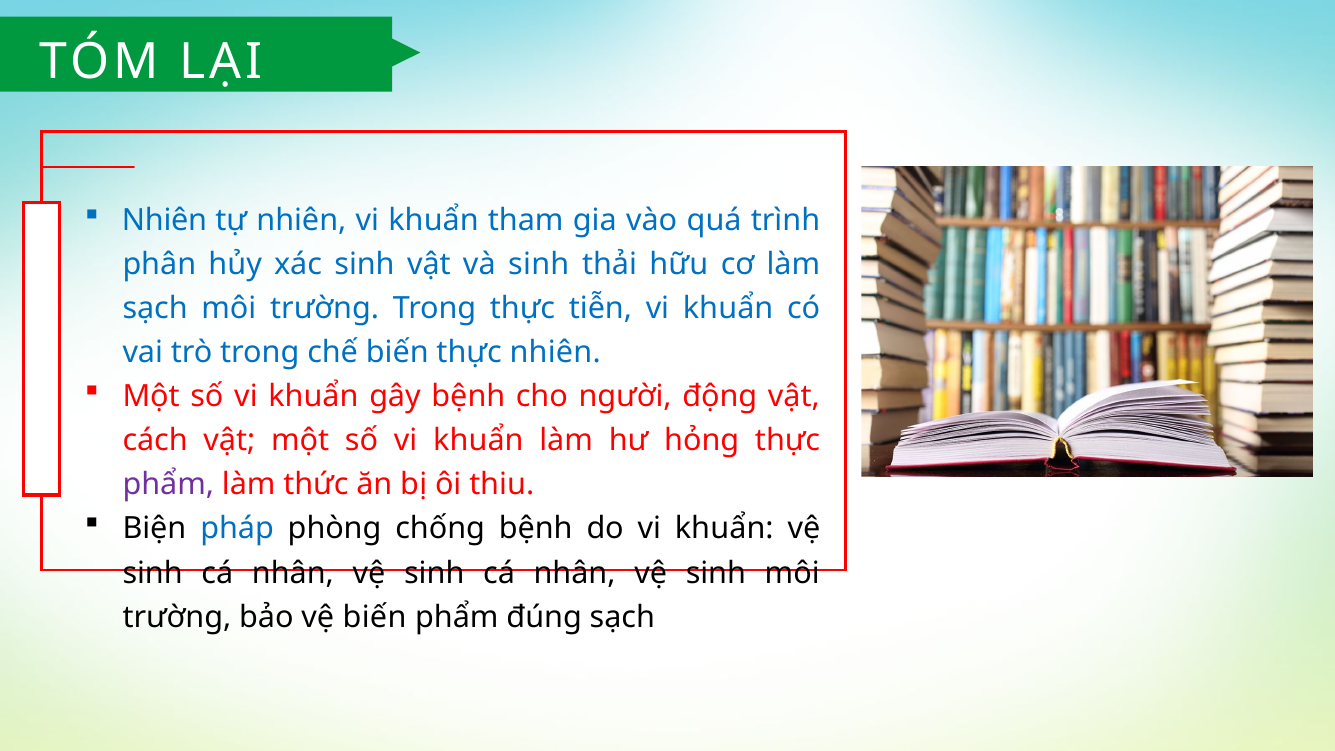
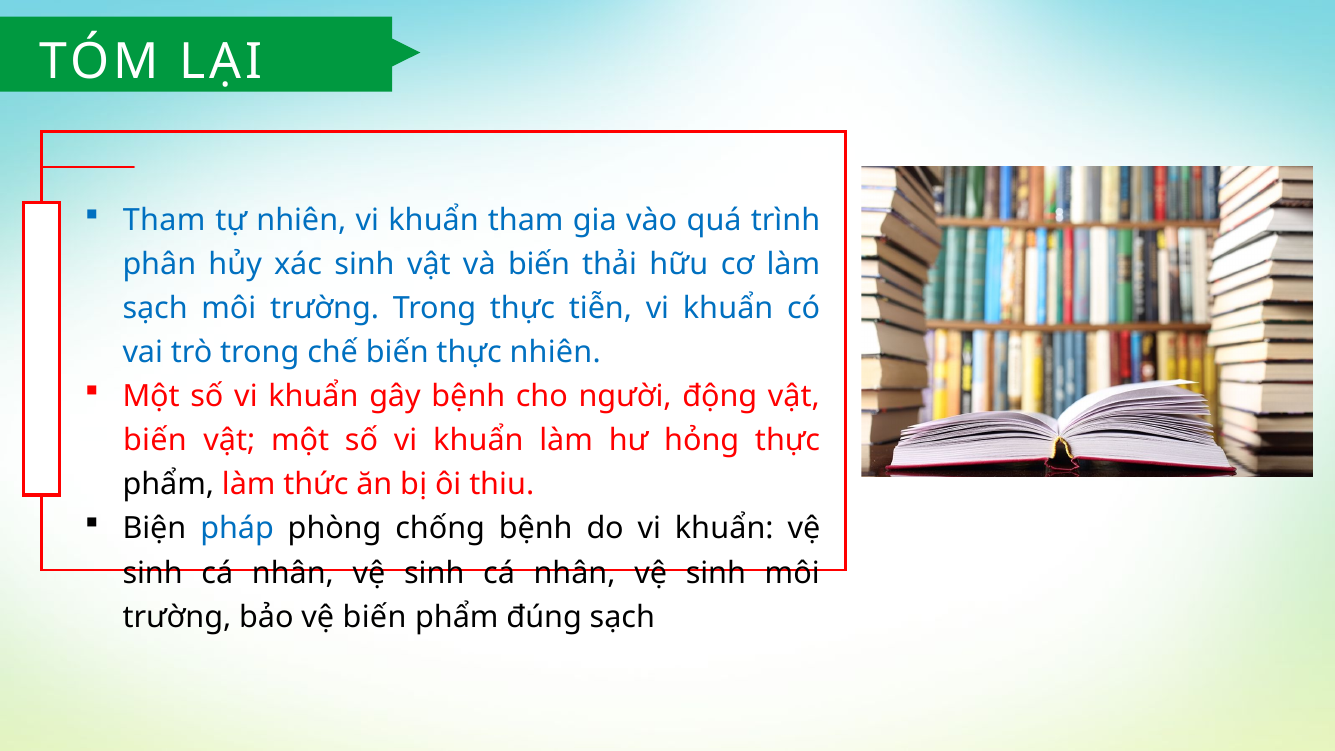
Nhiên at (164, 221): Nhiên -> Tham
và sinh: sinh -> biến
cách at (155, 441): cách -> biến
phẩm at (168, 485) colour: purple -> black
